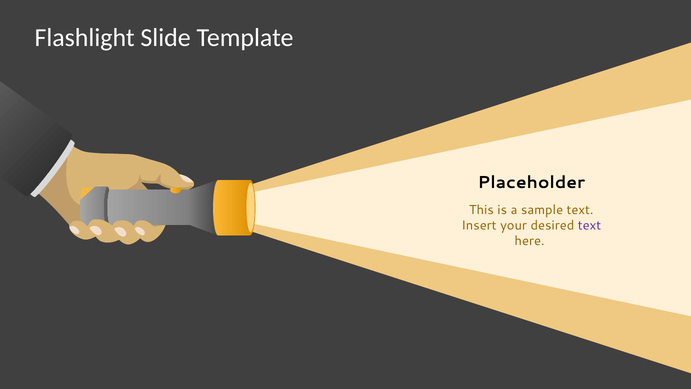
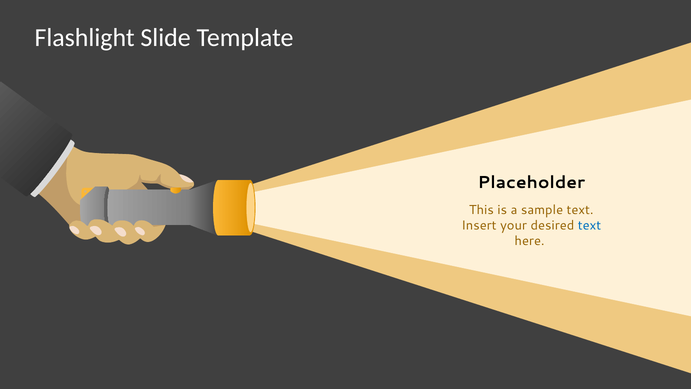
text at (590, 225) colour: purple -> blue
